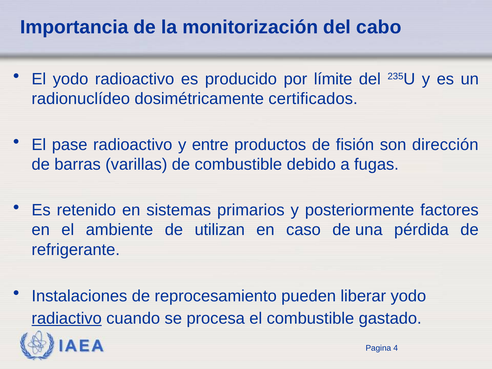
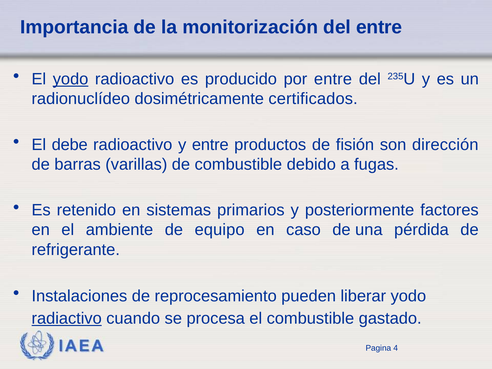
del cabo: cabo -> entre
yodo at (71, 79) underline: none -> present
por límite: límite -> entre
pase: pase -> debe
utilizan: utilizan -> equipo
